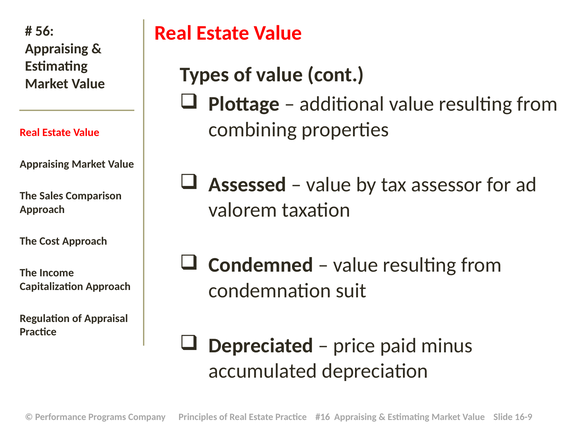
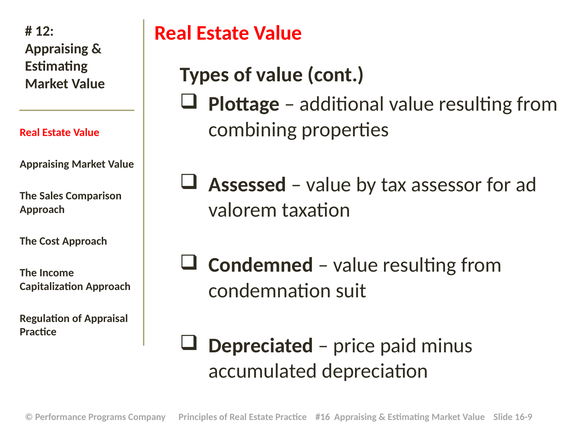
56: 56 -> 12
